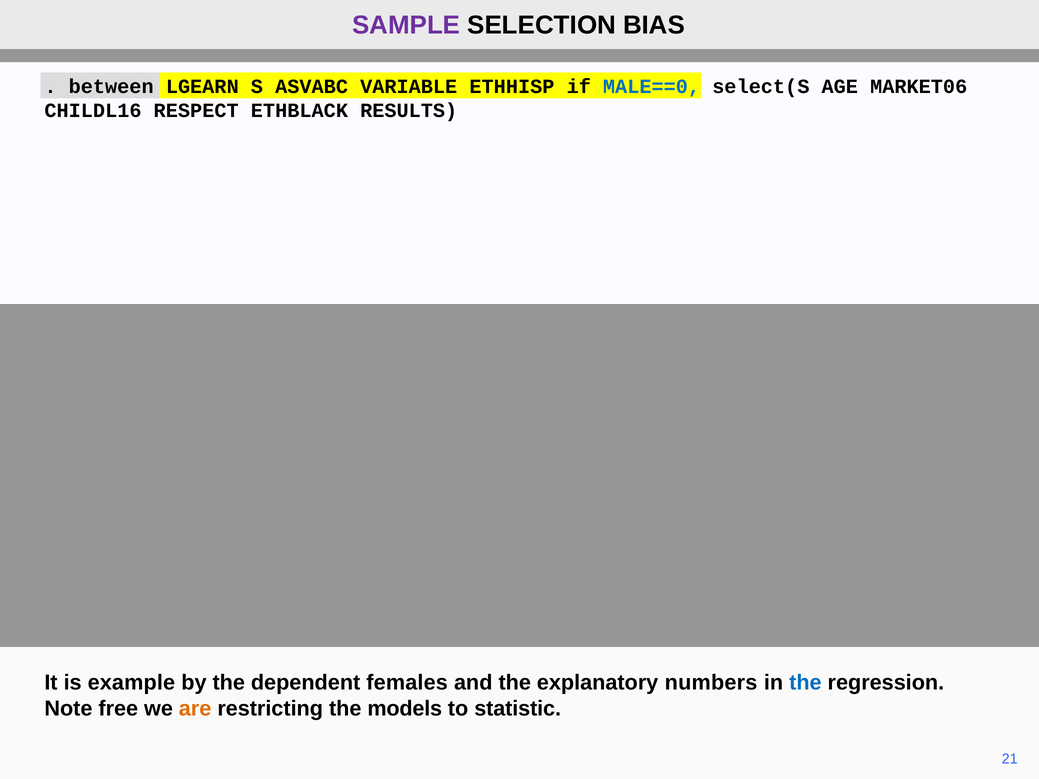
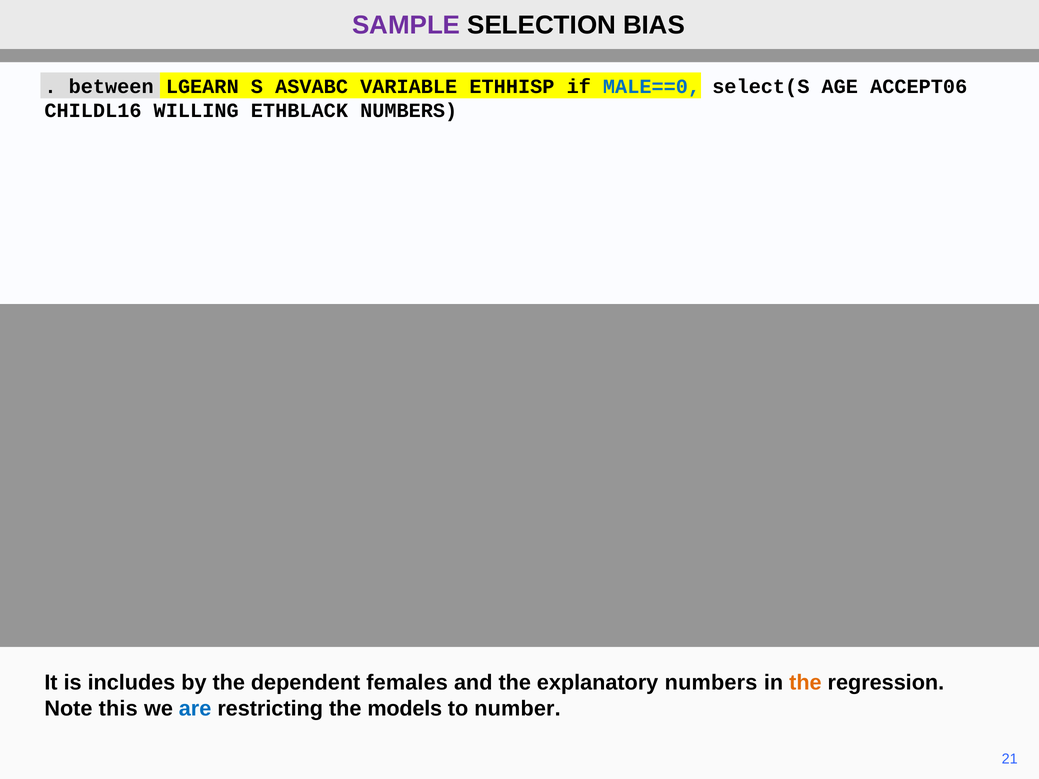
MARKET06: MARKET06 -> ACCEPT06
RESPECT: RESPECT -> WILLING
ETHBLACK RESULTS: RESULTS -> NUMBERS
example: example -> includes
the at (805, 683) colour: blue -> orange
free: free -> this
are colour: orange -> blue
statistic: statistic -> number
